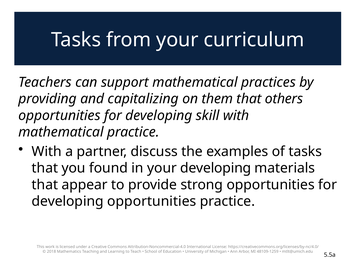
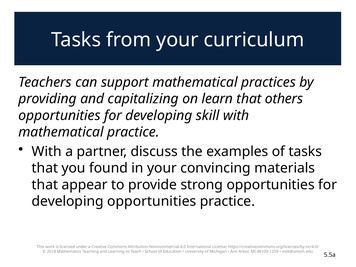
them: them -> learn
your developing: developing -> convincing
